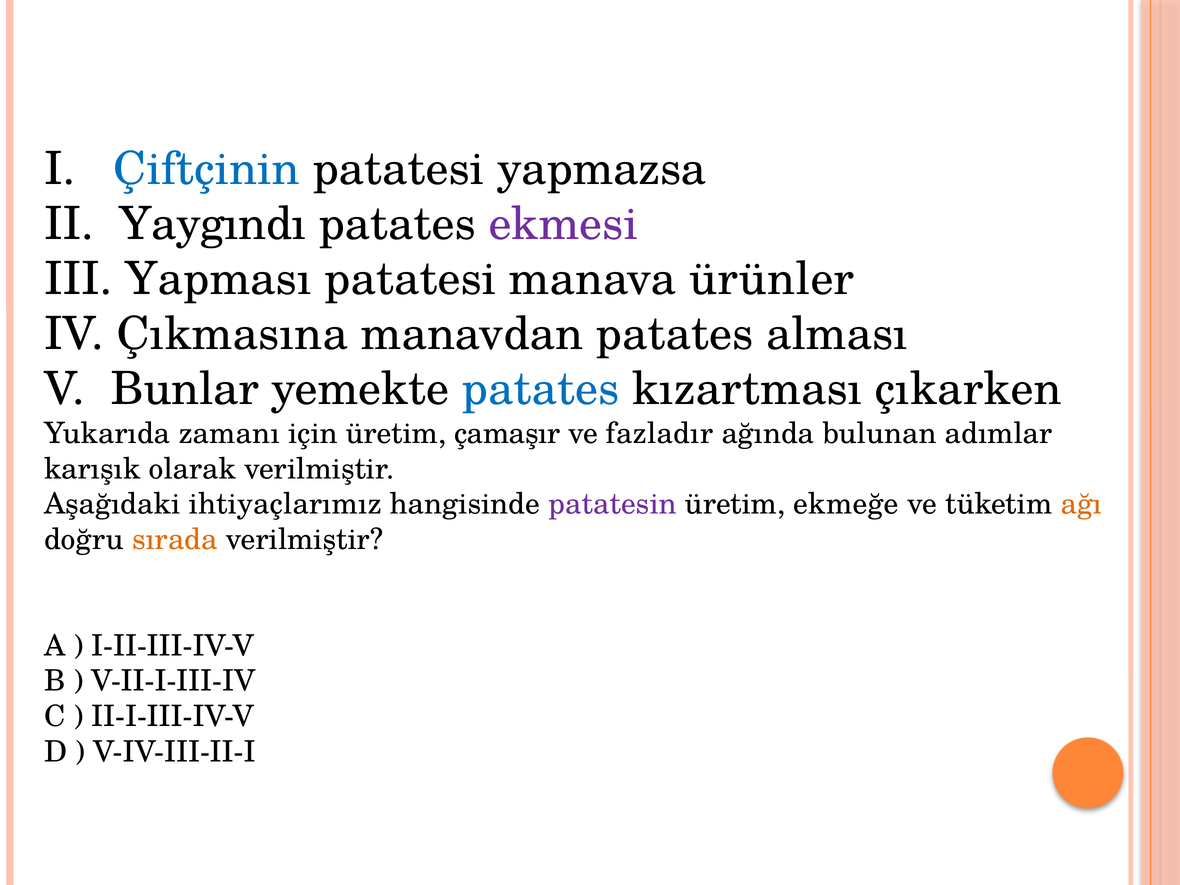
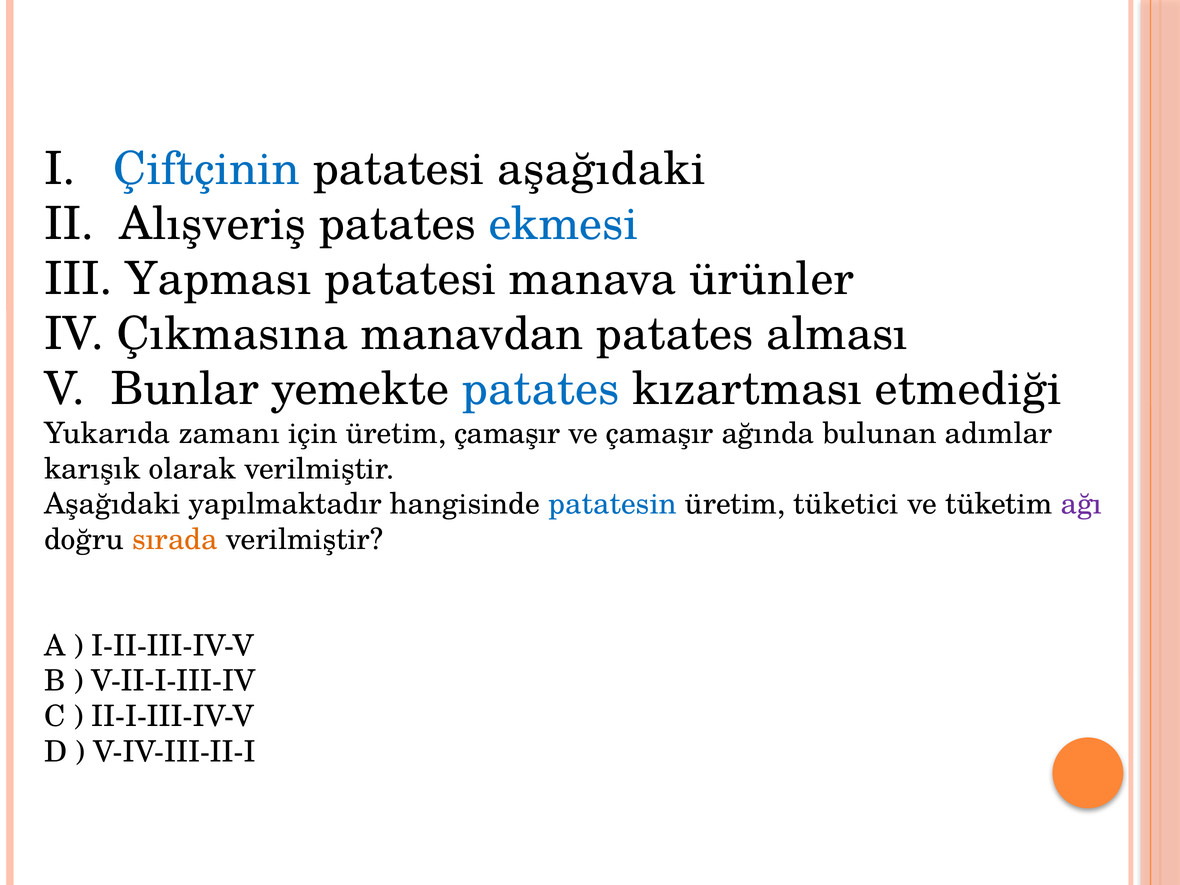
patatesi yapmazsa: yapmazsa -> aşağıdaki
Yaygındı: Yaygındı -> Alışveriş
ekmesi colour: purple -> blue
çıkarken: çıkarken -> etmediği
ve fazladır: fazladır -> çamaşır
ihtiyaçlarımız: ihtiyaçlarımız -> yapılmaktadır
patatesin colour: purple -> blue
ekmeğe: ekmeğe -> tüketici
ağı colour: orange -> purple
